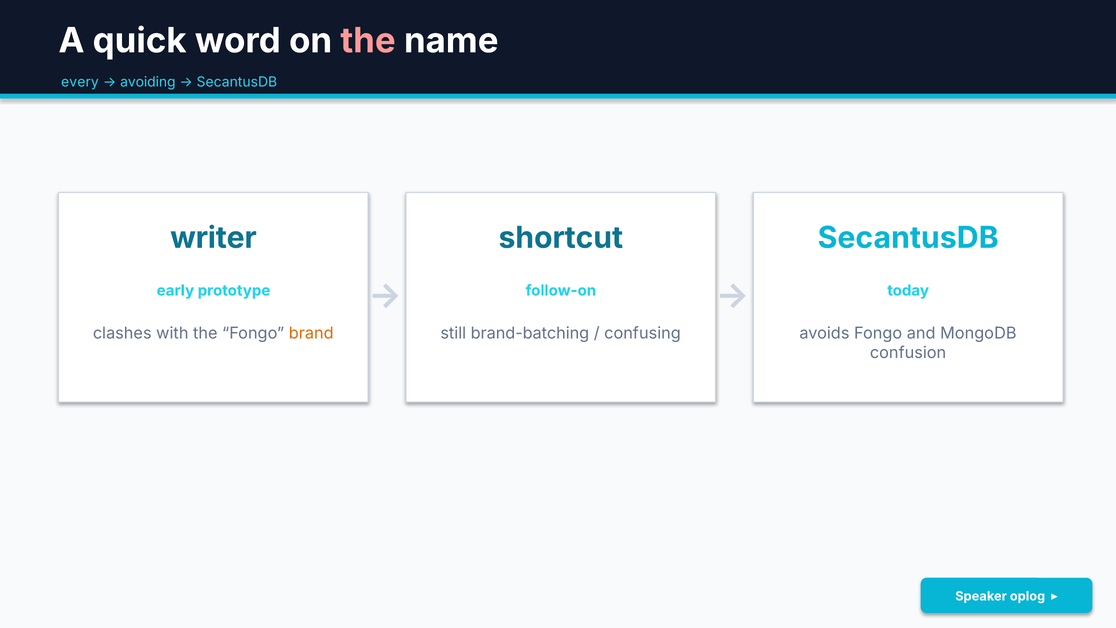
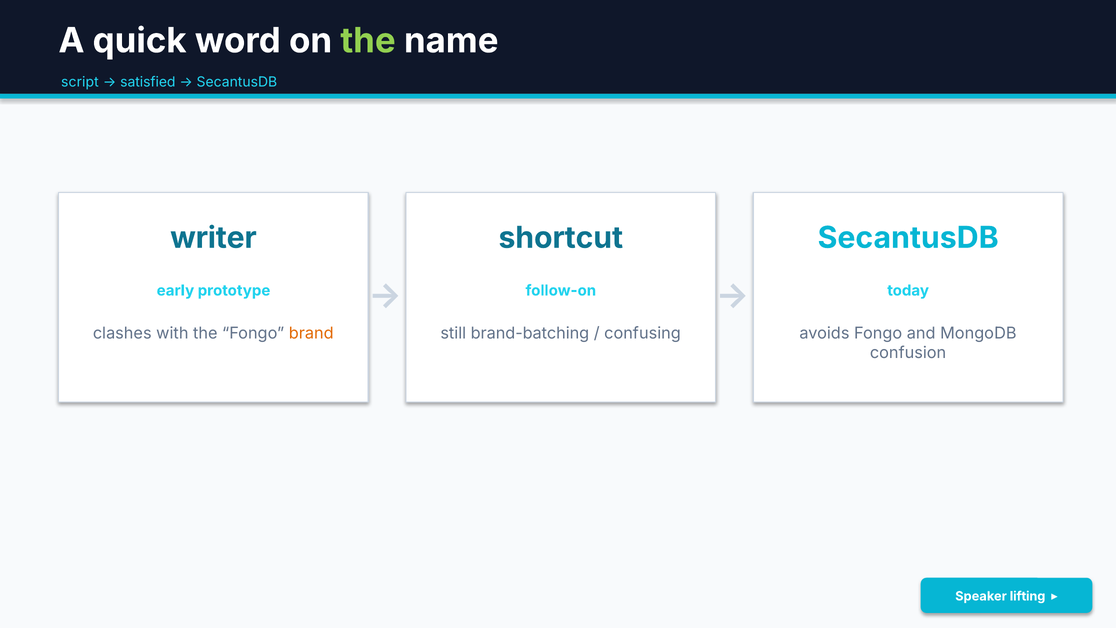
the at (368, 41) colour: pink -> light green
every: every -> script
avoiding: avoiding -> satisfied
oplog: oplog -> lifting
